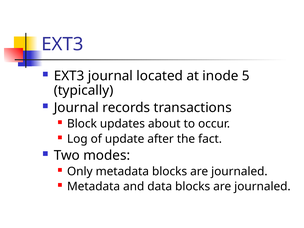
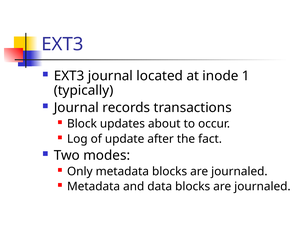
5: 5 -> 1
